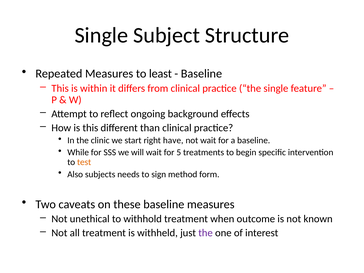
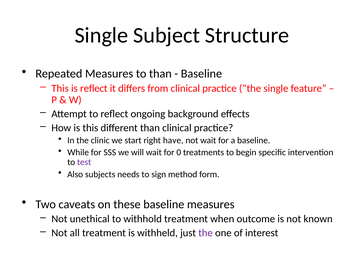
to least: least -> than
is within: within -> reflect
5: 5 -> 0
test colour: orange -> purple
